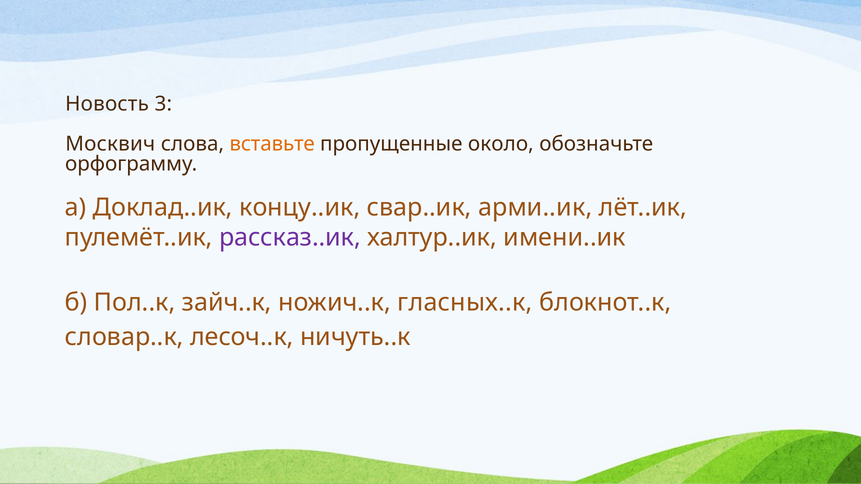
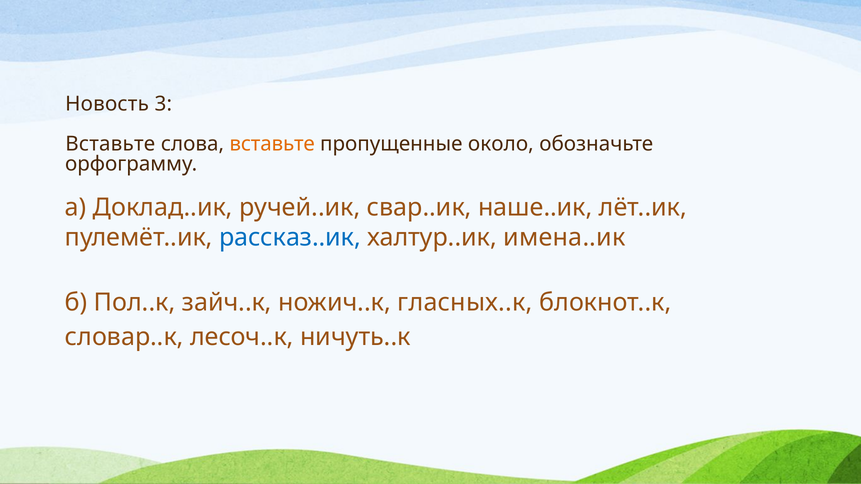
Москвич at (110, 144): Москвич -> Вставьте
концу..ик: концу..ик -> ручей..ик
арми..ик: арми..ик -> наше..ик
рассказ..ик colour: purple -> blue
имени..ик: имени..ик -> имена..ик
